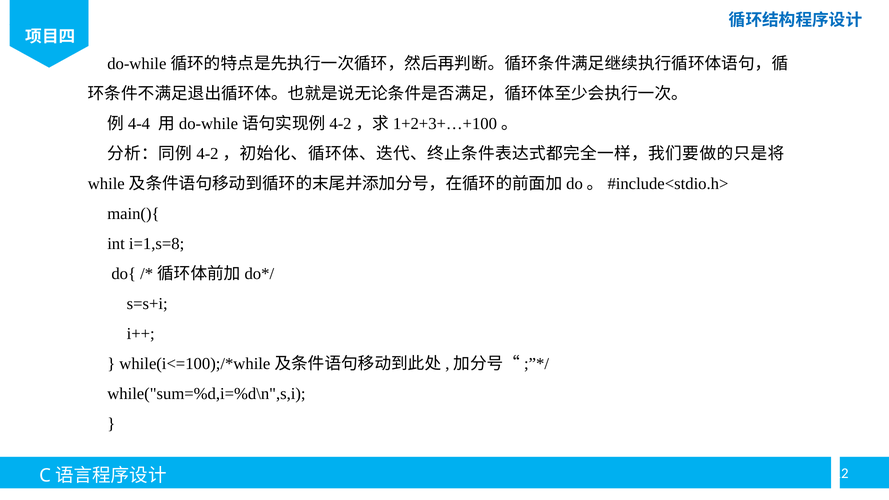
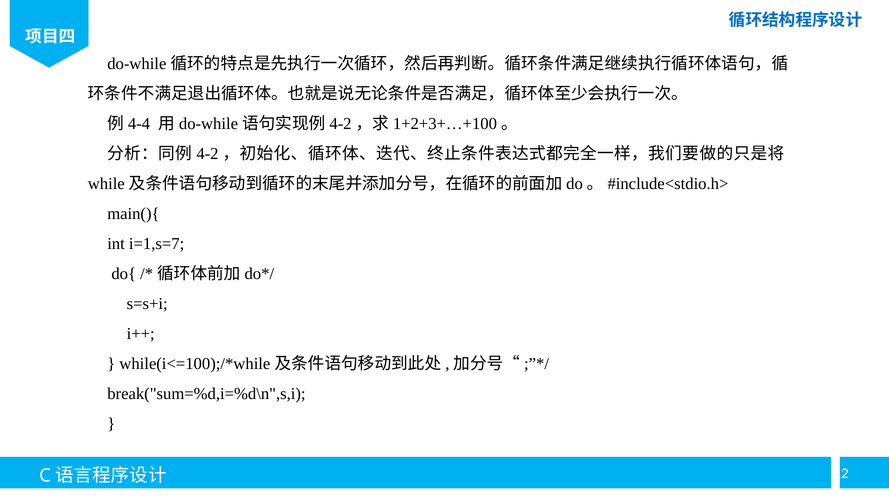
i=1,s=8: i=1,s=8 -> i=1,s=7
while("sum=%d,i=%d\n",s,i: while("sum=%d,i=%d\n",s,i -> break("sum=%d,i=%d\n",s,i
